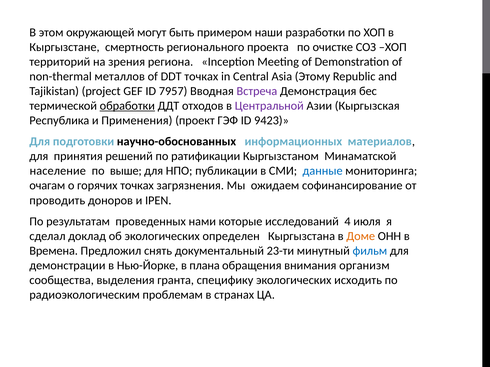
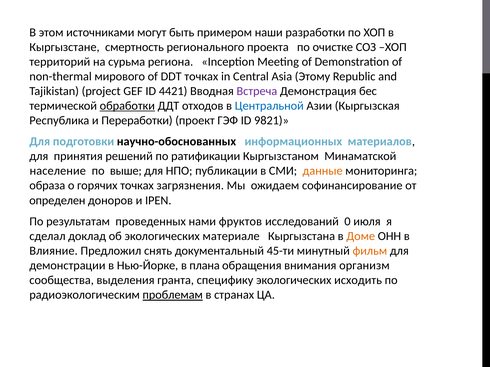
окружающей: окружающей -> источниками
зрения: зрения -> сурьма
металлов: металлов -> мирового
7957: 7957 -> 4421
Центральной colour: purple -> blue
Применения: Применения -> Переработки
9423: 9423 -> 9821
данные colour: blue -> orange
очагам: очагам -> образа
проводить: проводить -> определен
которые: которые -> фруктов
4: 4 -> 0
определен: определен -> материале
Времена: Времена -> Влияние
23-ти: 23-ти -> 45-ти
фильм colour: blue -> orange
проблемам underline: none -> present
